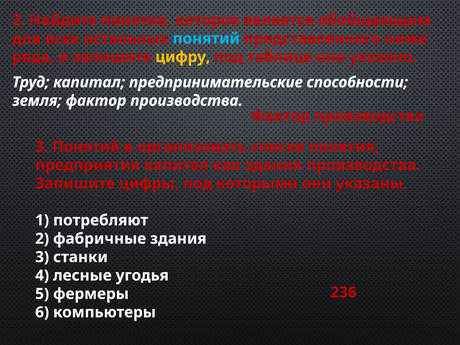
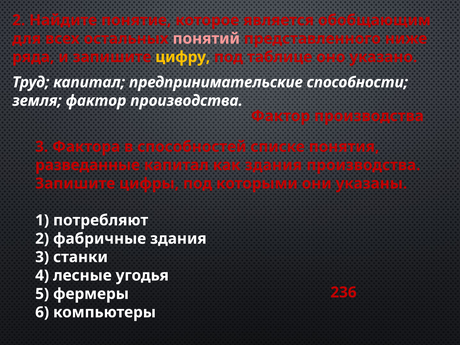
понятий at (206, 39) colour: light blue -> pink
3 Понятий: Понятий -> Фактора
организовать: организовать -> способностей
предприятия: предприятия -> разведанные
